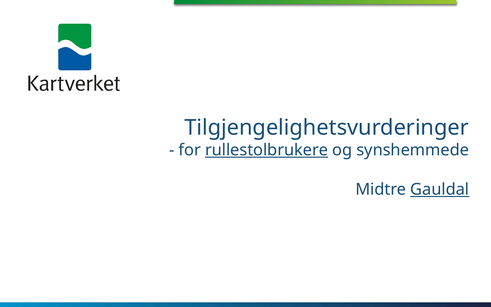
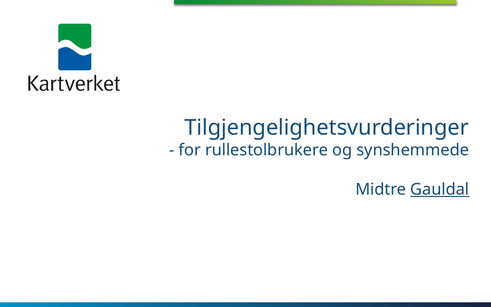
rullestolbrukere underline: present -> none
